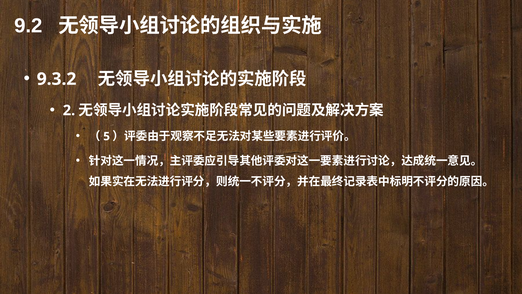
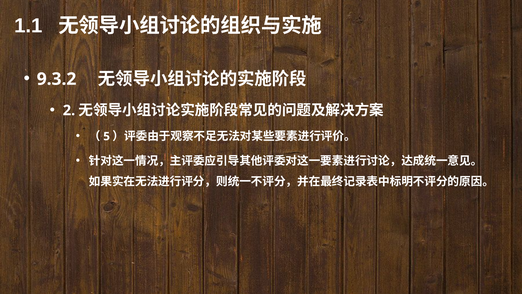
9.2: 9.2 -> 1.1
